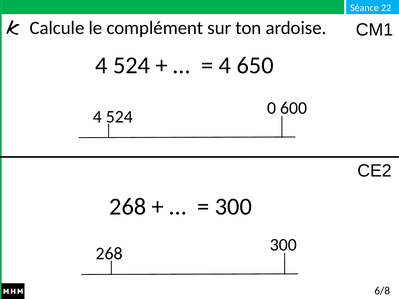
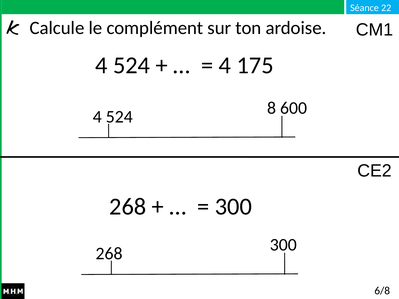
650: 650 -> 175
0: 0 -> 8
